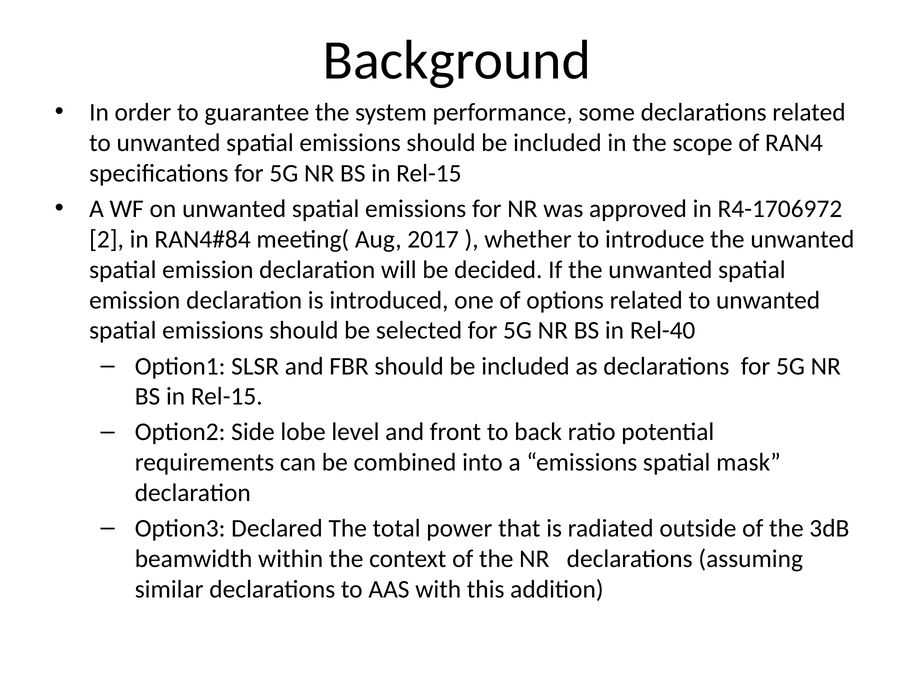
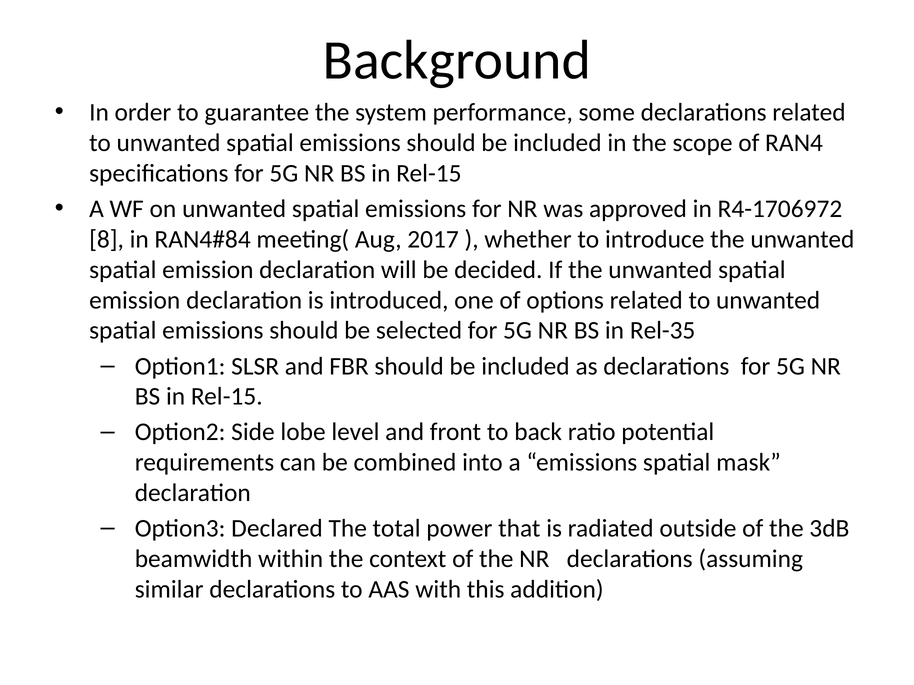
2: 2 -> 8
Rel-40: Rel-40 -> Rel-35
